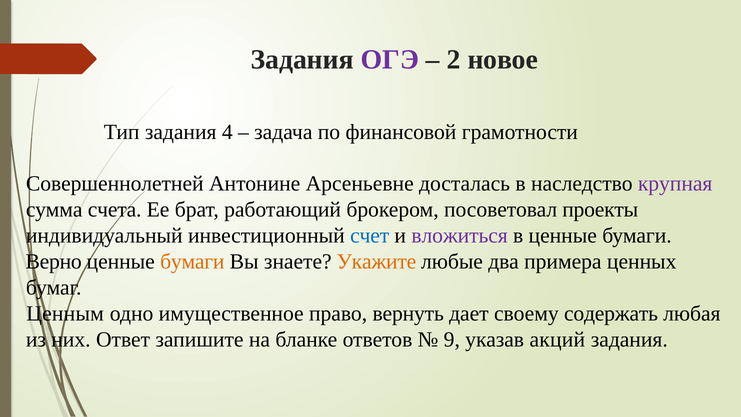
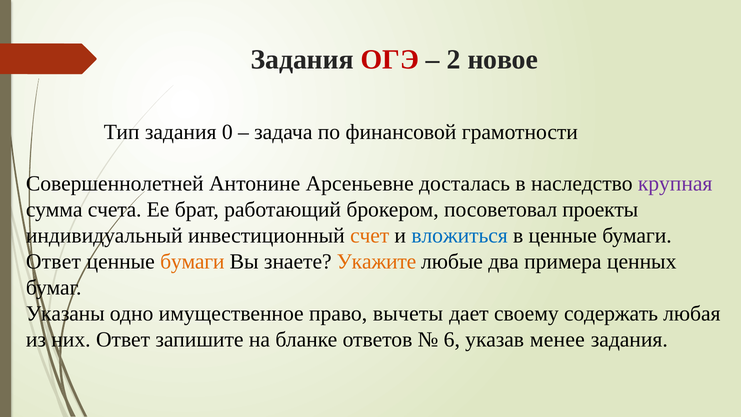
ОГЭ colour: purple -> red
4: 4 -> 0
счет colour: blue -> orange
вложиться colour: purple -> blue
Верно at (54, 262): Верно -> Ответ
Ценным: Ценным -> Указаны
вернуть: вернуть -> вычеты
9: 9 -> 6
акций: акций -> менее
